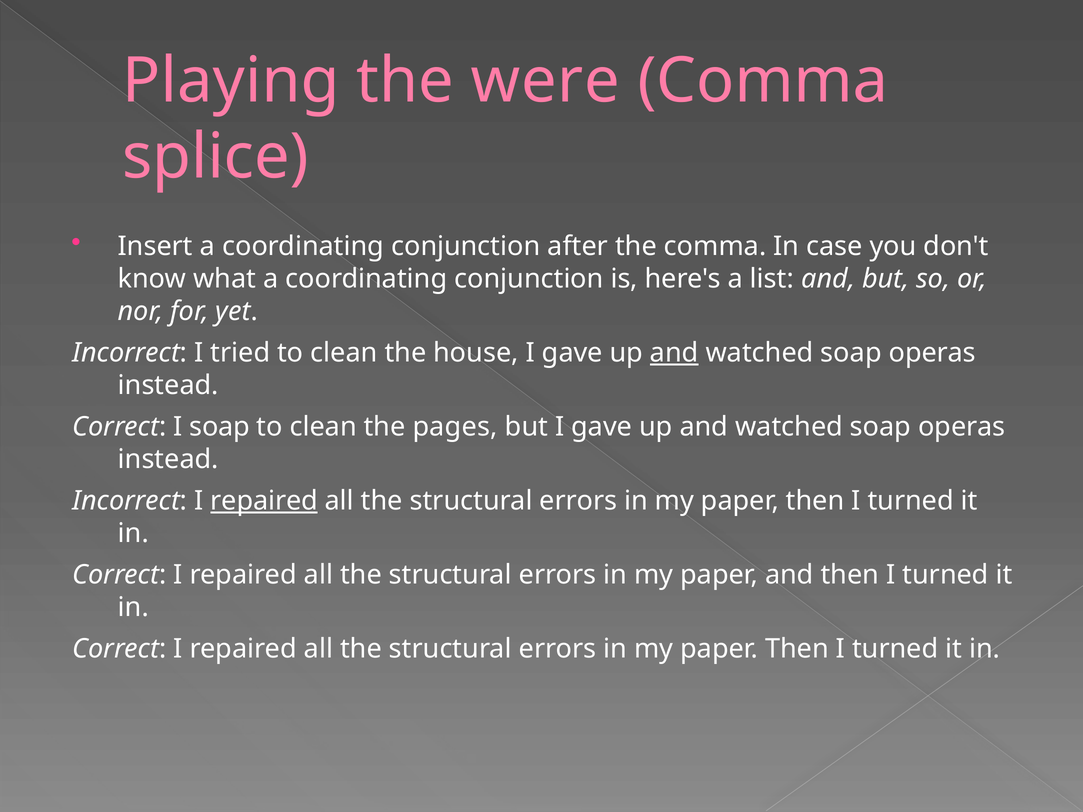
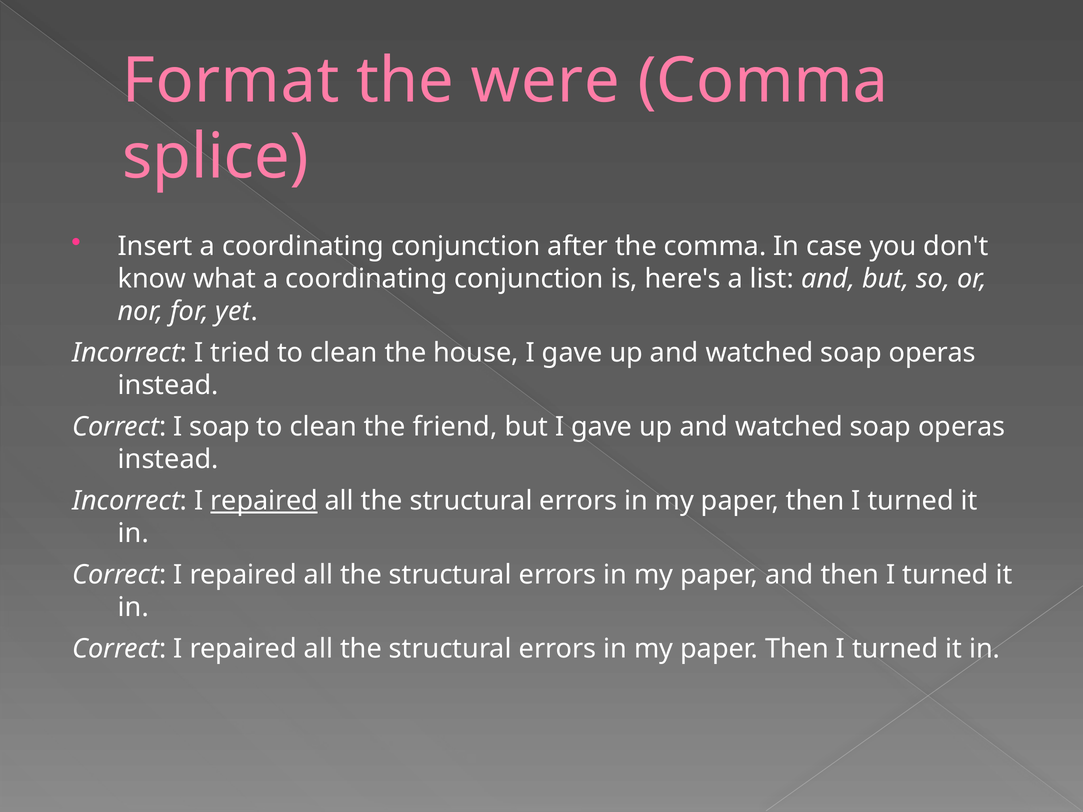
Playing: Playing -> Format
and at (674, 353) underline: present -> none
pages: pages -> friend
